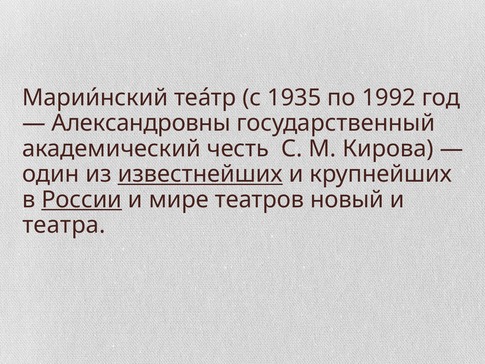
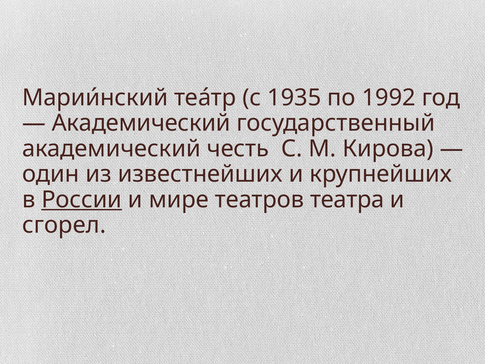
Александровны at (141, 123): Александровны -> Академический
известнейших underline: present -> none
новый: новый -> театра
театра: театра -> сгорел
